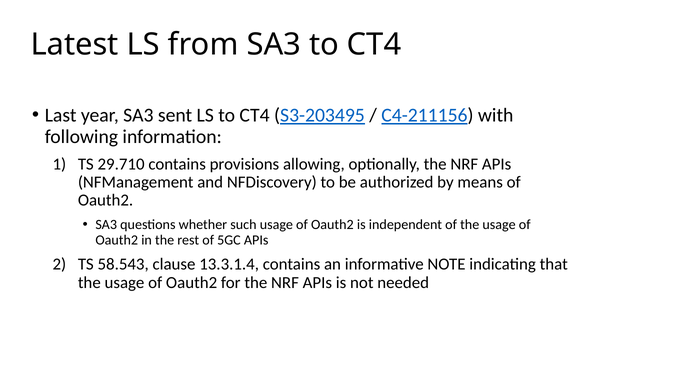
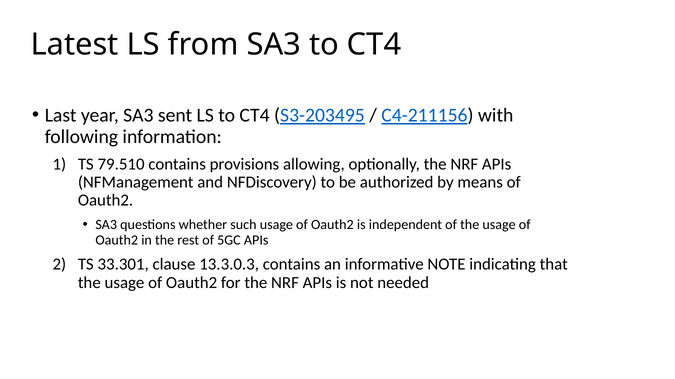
29.710: 29.710 -> 79.510
58.543: 58.543 -> 33.301
13.3.1.4: 13.3.1.4 -> 13.3.0.3
